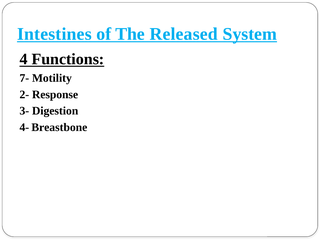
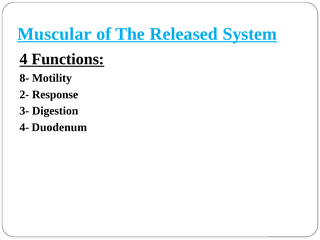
Intestines: Intestines -> Muscular
7-: 7- -> 8-
Breastbone: Breastbone -> Duodenum
